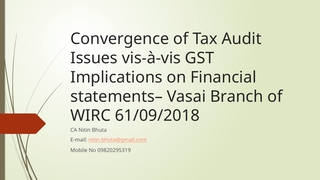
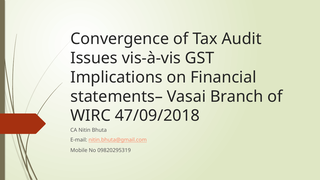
61/09/2018: 61/09/2018 -> 47/09/2018
